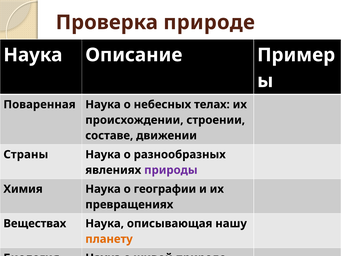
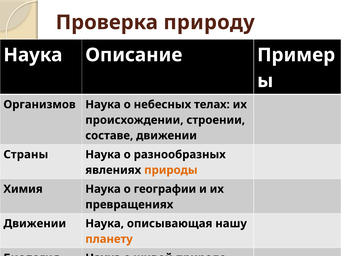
Проверка природе: природе -> природу
Поваренная at (39, 104): Поваренная -> Организмов
природы colour: purple -> orange
Веществах at (35, 223): Веществах -> Движении
